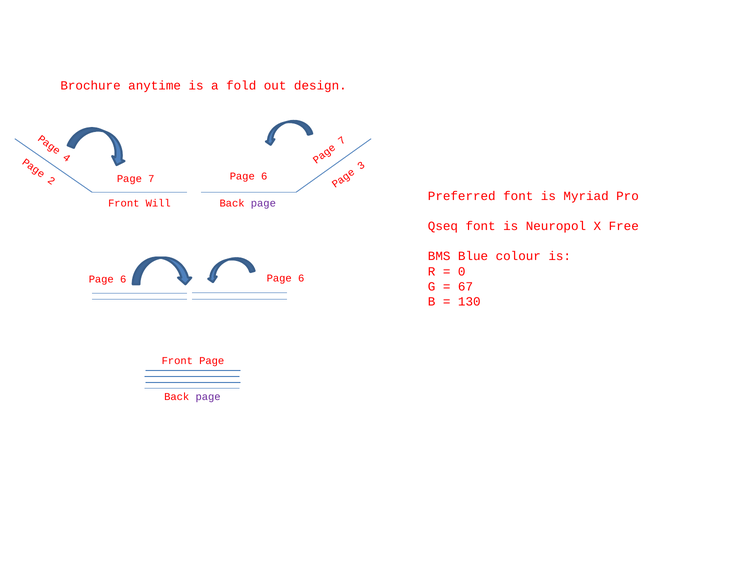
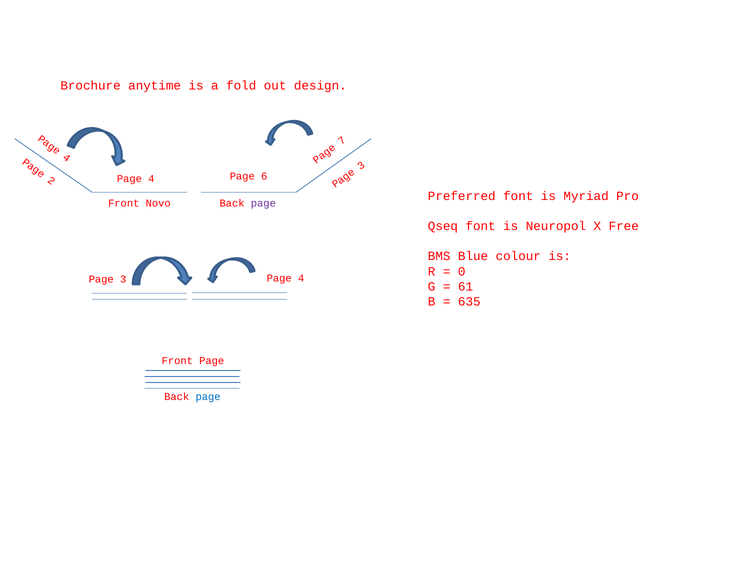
7 at (151, 179): 7 -> 4
Will: Will -> Novo
6 at (123, 279): 6 -> 3
6 at (301, 278): 6 -> 4
67: 67 -> 61
130: 130 -> 635
page at (208, 396) colour: purple -> blue
